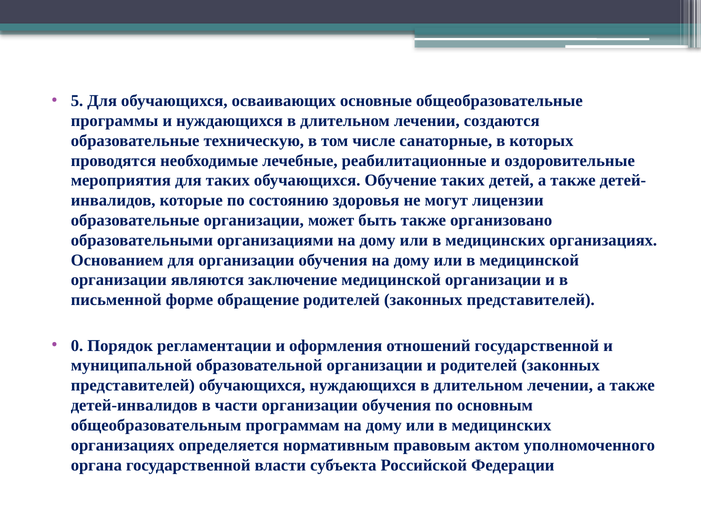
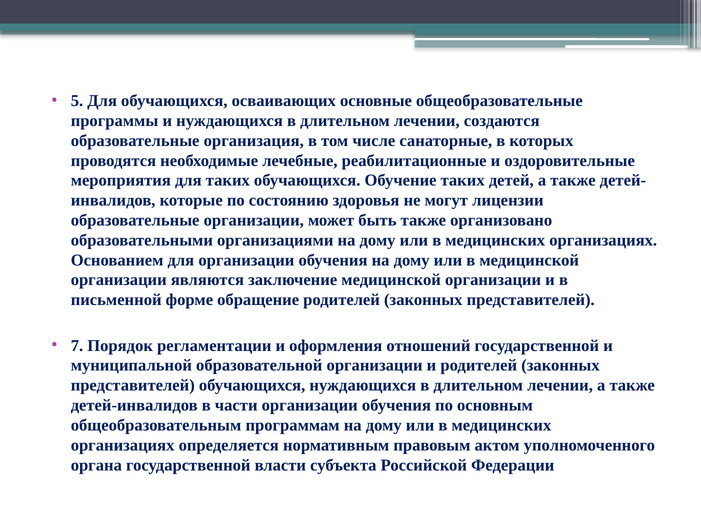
техническую: техническую -> организация
0: 0 -> 7
